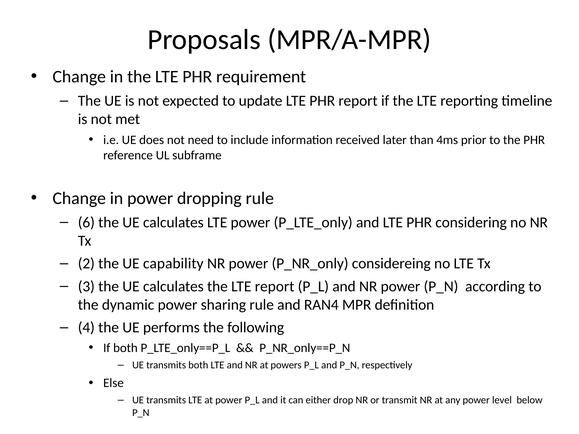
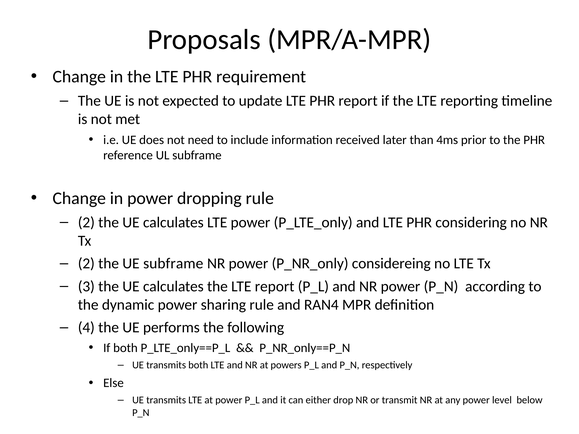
6 at (86, 223): 6 -> 2
UE capability: capability -> subframe
